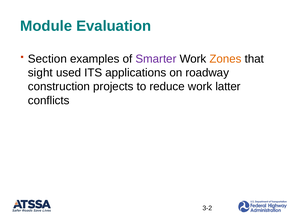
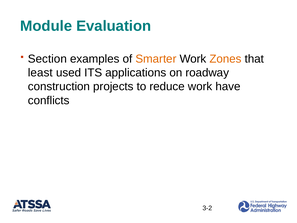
Smarter colour: purple -> orange
sight: sight -> least
latter: latter -> have
